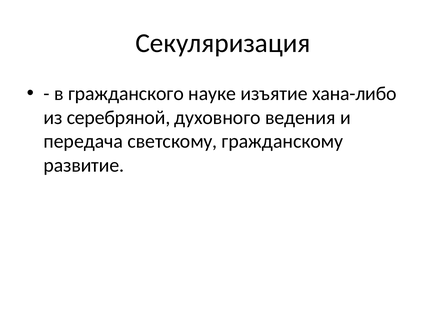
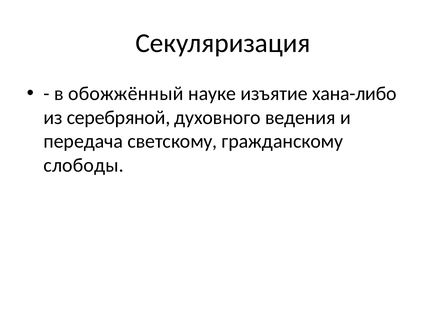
гражданского: гражданского -> обожжённый
развитие: развитие -> слободы
